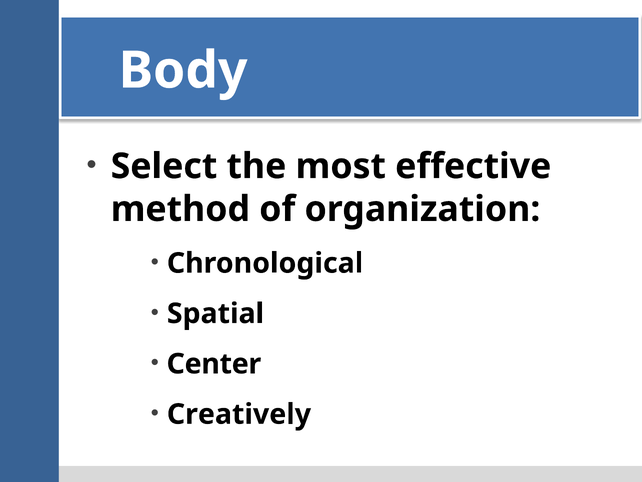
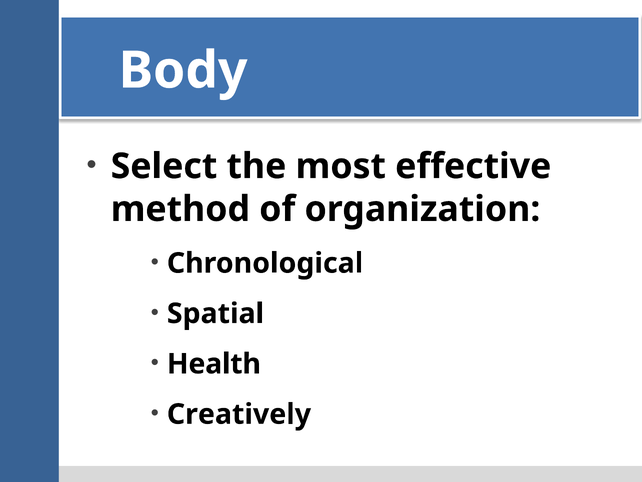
Center: Center -> Health
